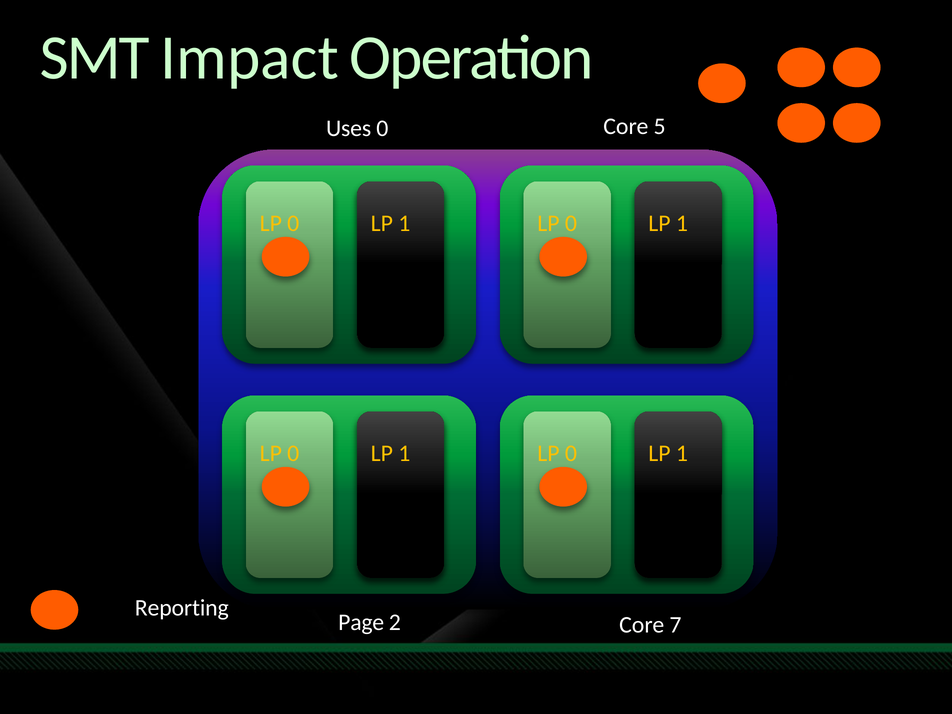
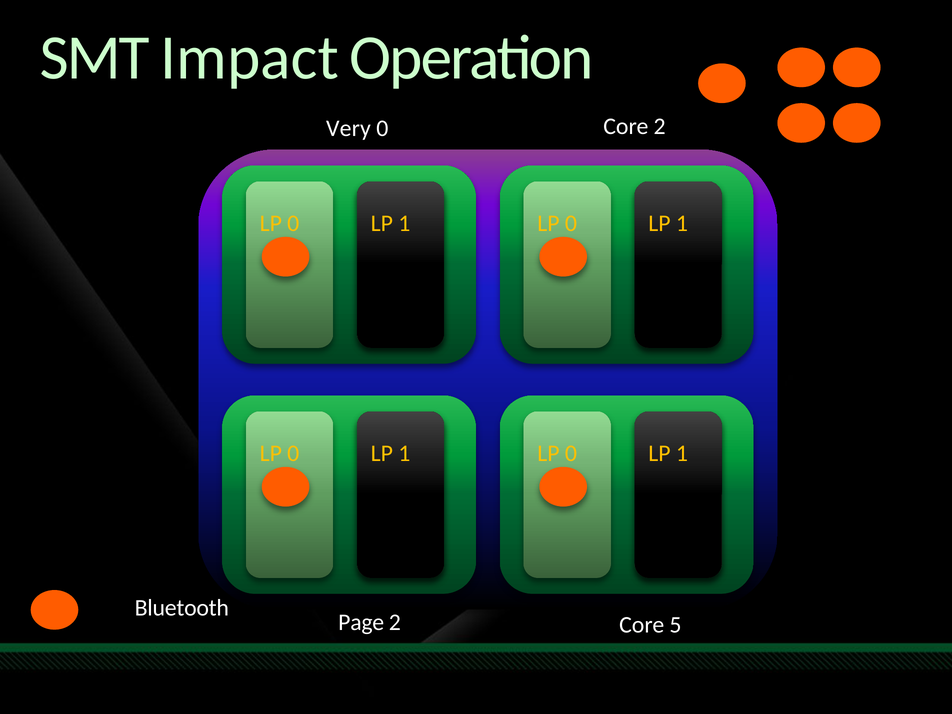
Core 5: 5 -> 2
Uses: Uses -> Very
Reporting: Reporting -> Bluetooth
7: 7 -> 5
